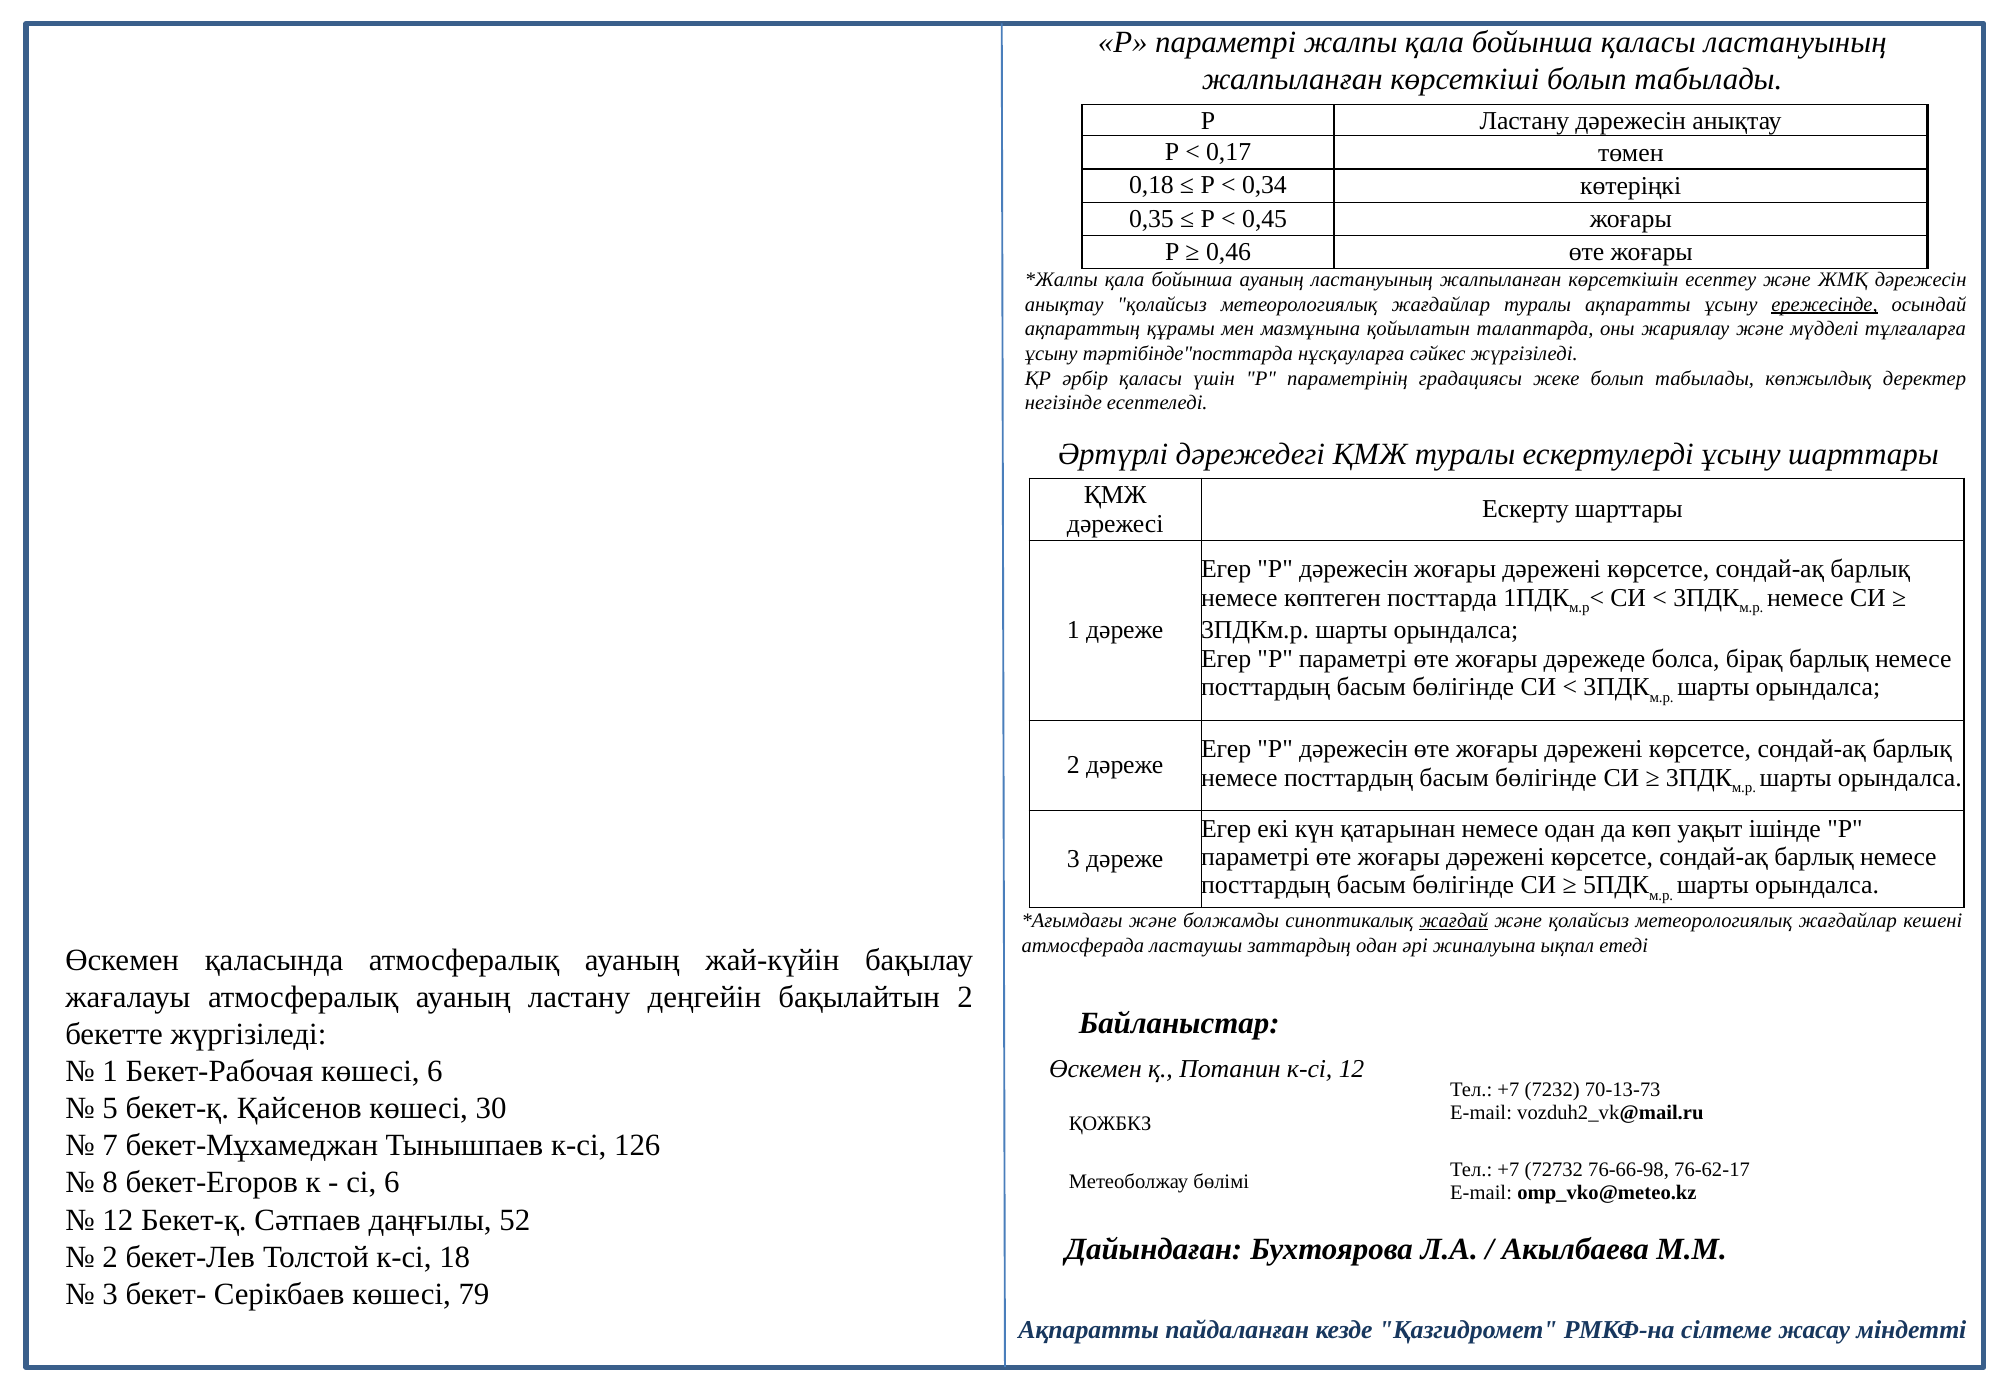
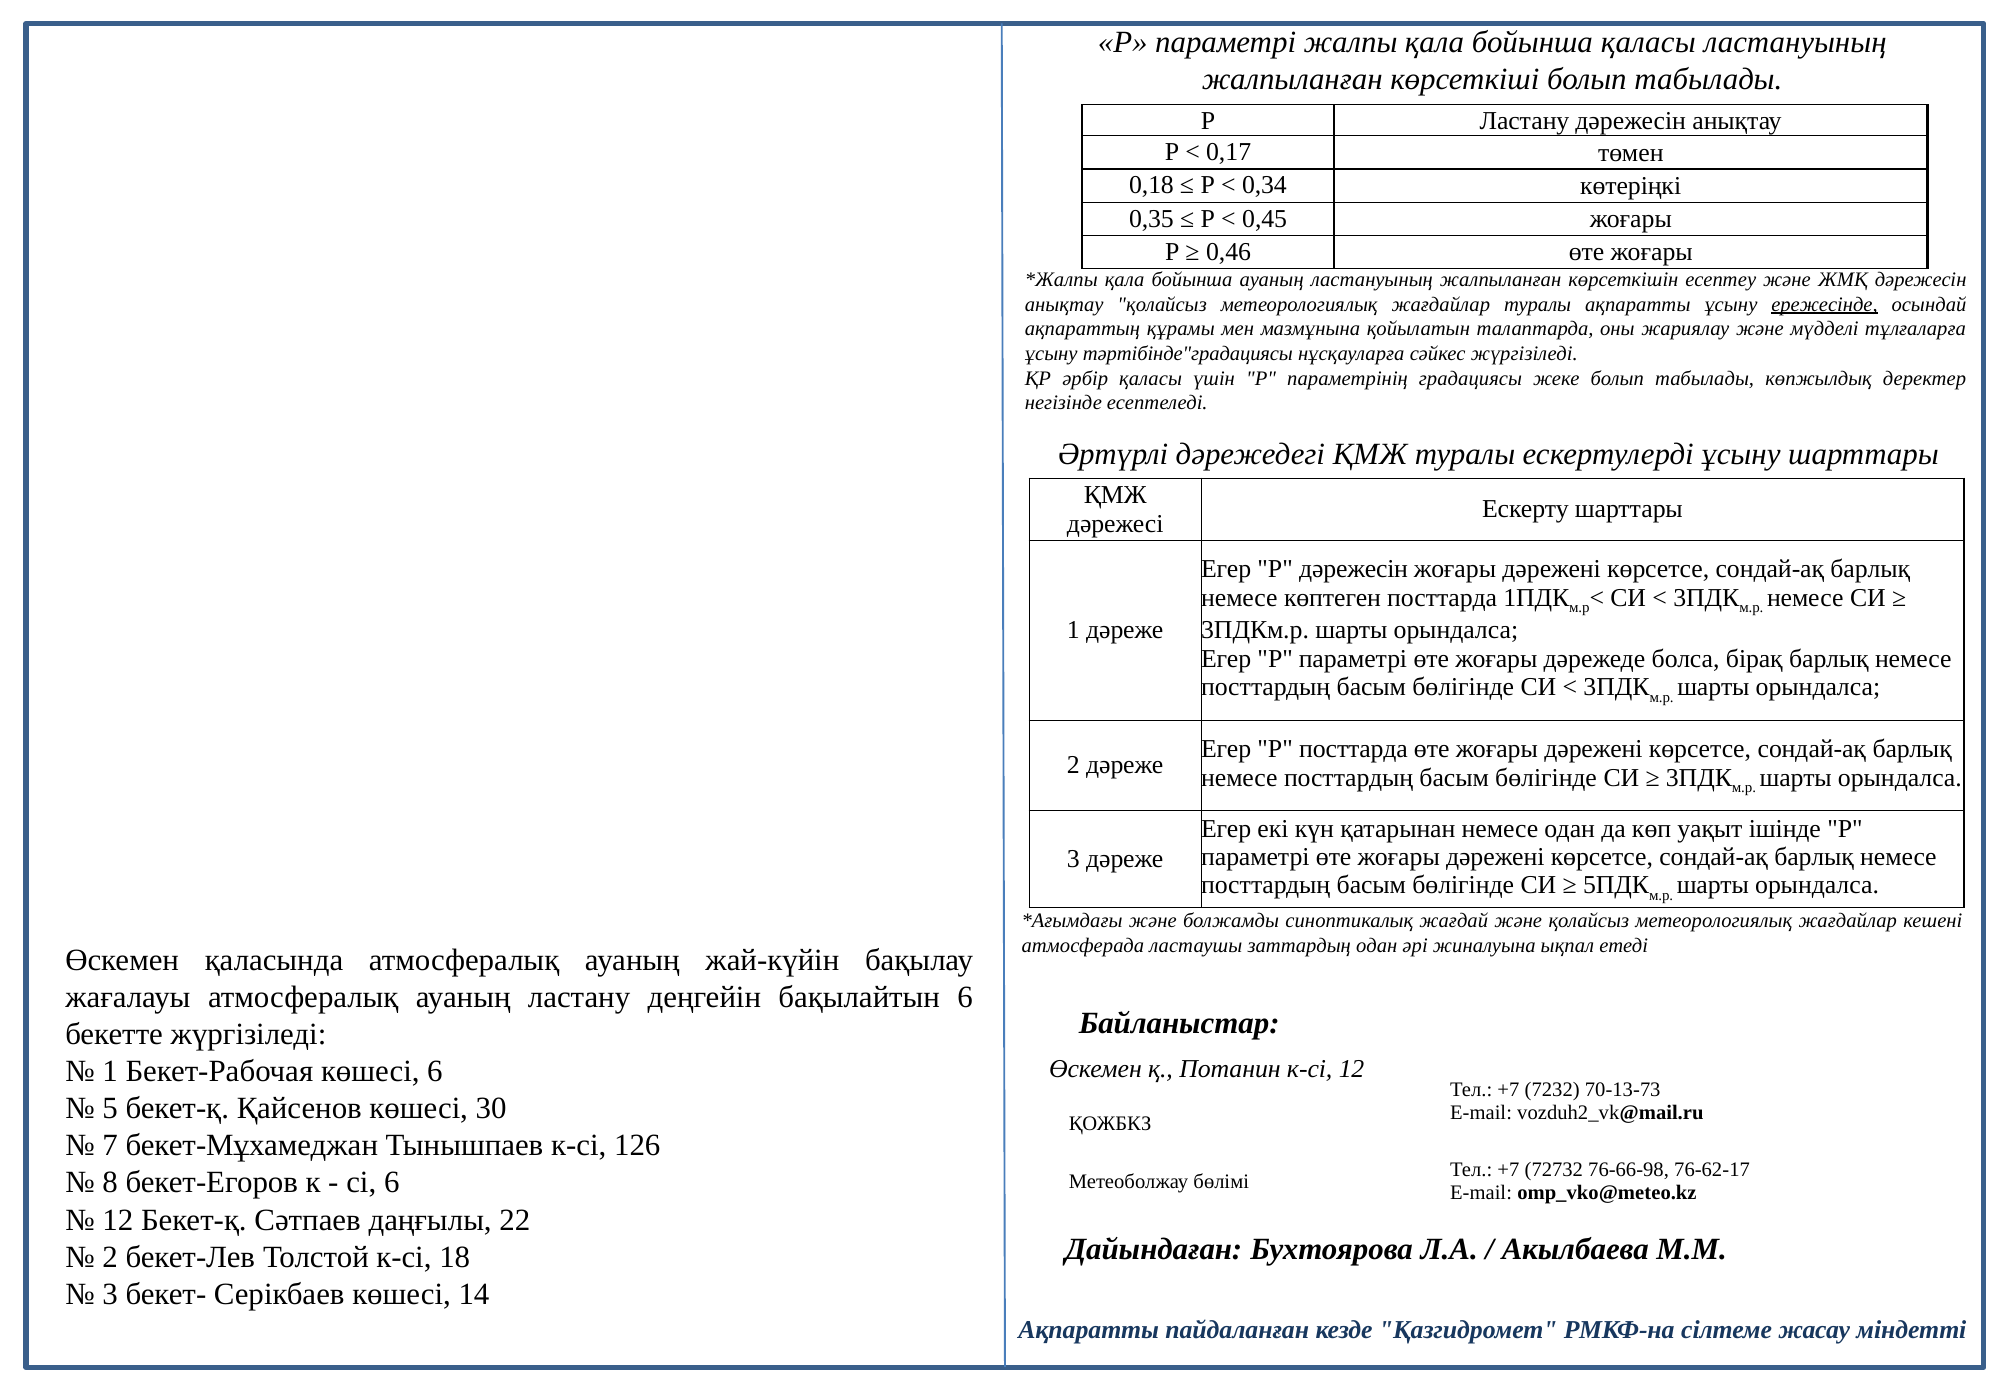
тәртібінде"посттарда: тәртібінде"посттарда -> тәртібінде"градациясы
дәрежесін at (1354, 749): дәрежесін -> посттарда
жағдай underline: present -> none
бақылайтын 2: 2 -> 6
52: 52 -> 22
79: 79 -> 14
